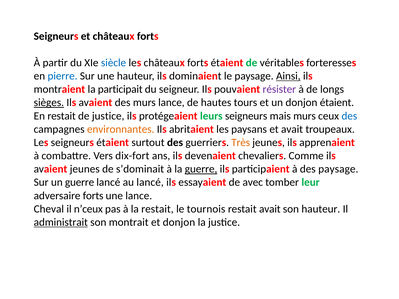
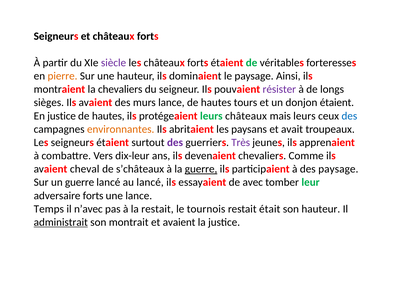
siècle colour: blue -> purple
pierre colour: blue -> orange
Ainsi underline: present -> none
la participait: participait -> chevaliers
sièges underline: present -> none
En restait: restait -> justice
justice at (108, 116): justice -> hautes
leurs seigneurs: seigneurs -> châteaux
mais murs: murs -> leurs
des at (175, 143) colour: black -> purple
Très colour: orange -> purple
dix-fort: dix-fort -> dix-leur
avaient jeunes: jeunes -> cheval
s’dominait: s’dominait -> s’châteaux
Cheval: Cheval -> Temps
n’ceux: n’ceux -> n’avec
restait avait: avait -> était
et donjon: donjon -> avaient
